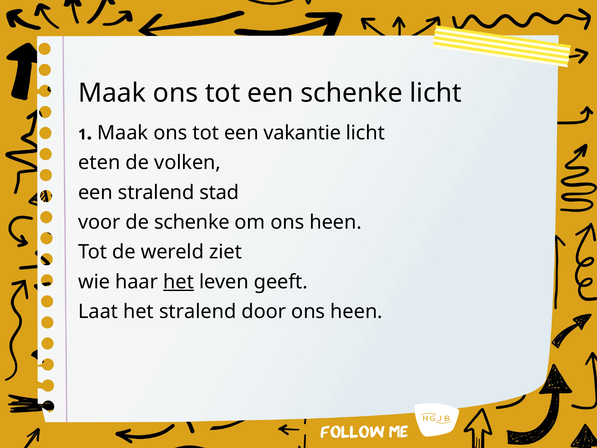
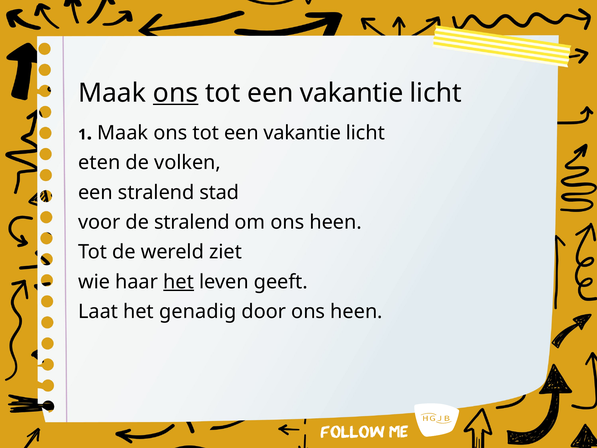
ons at (176, 93) underline: none -> present
schenke at (352, 93): schenke -> vakantie
de schenke: schenke -> stralend
het stralend: stralend -> genadig
